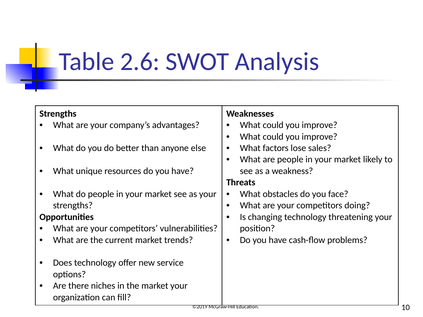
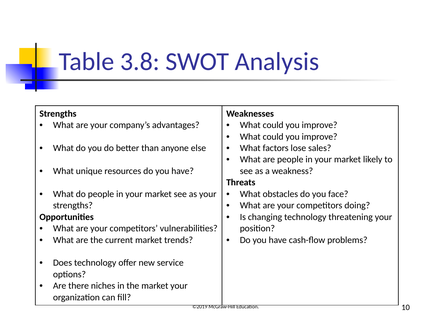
2.6: 2.6 -> 3.8
